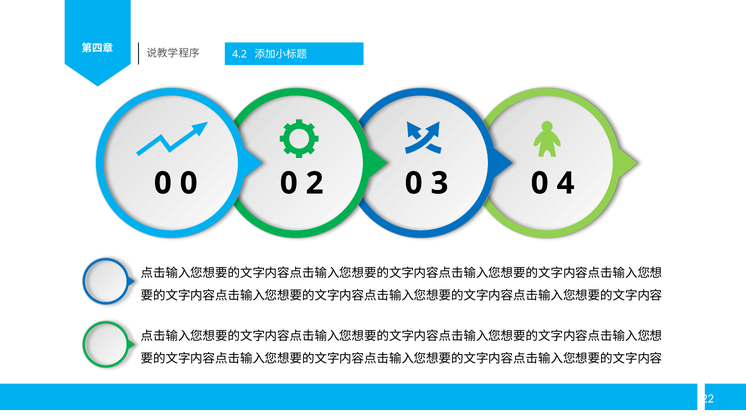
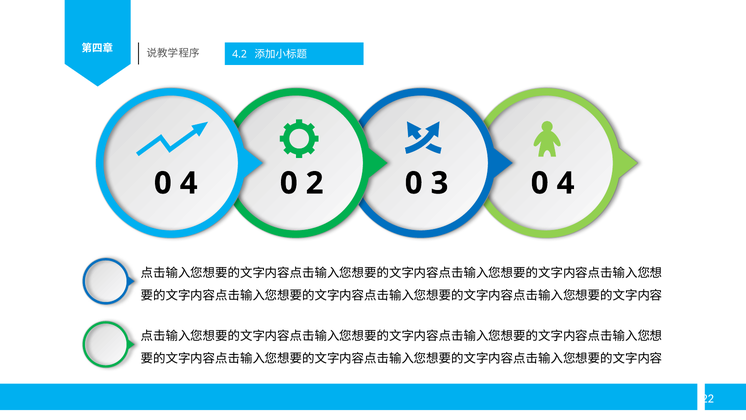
0 at (189, 183): 0 -> 4
